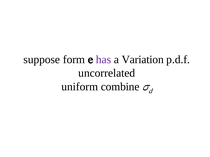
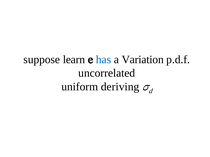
form: form -> learn
has colour: purple -> blue
combine: combine -> deriving
